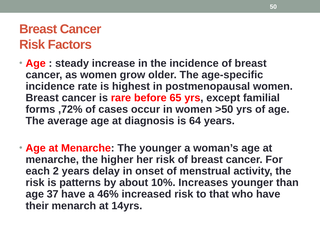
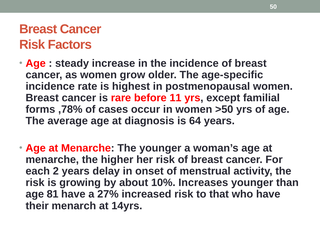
65: 65 -> 11
,72%: ,72% -> ,78%
patterns: patterns -> growing
37: 37 -> 81
46%: 46% -> 27%
